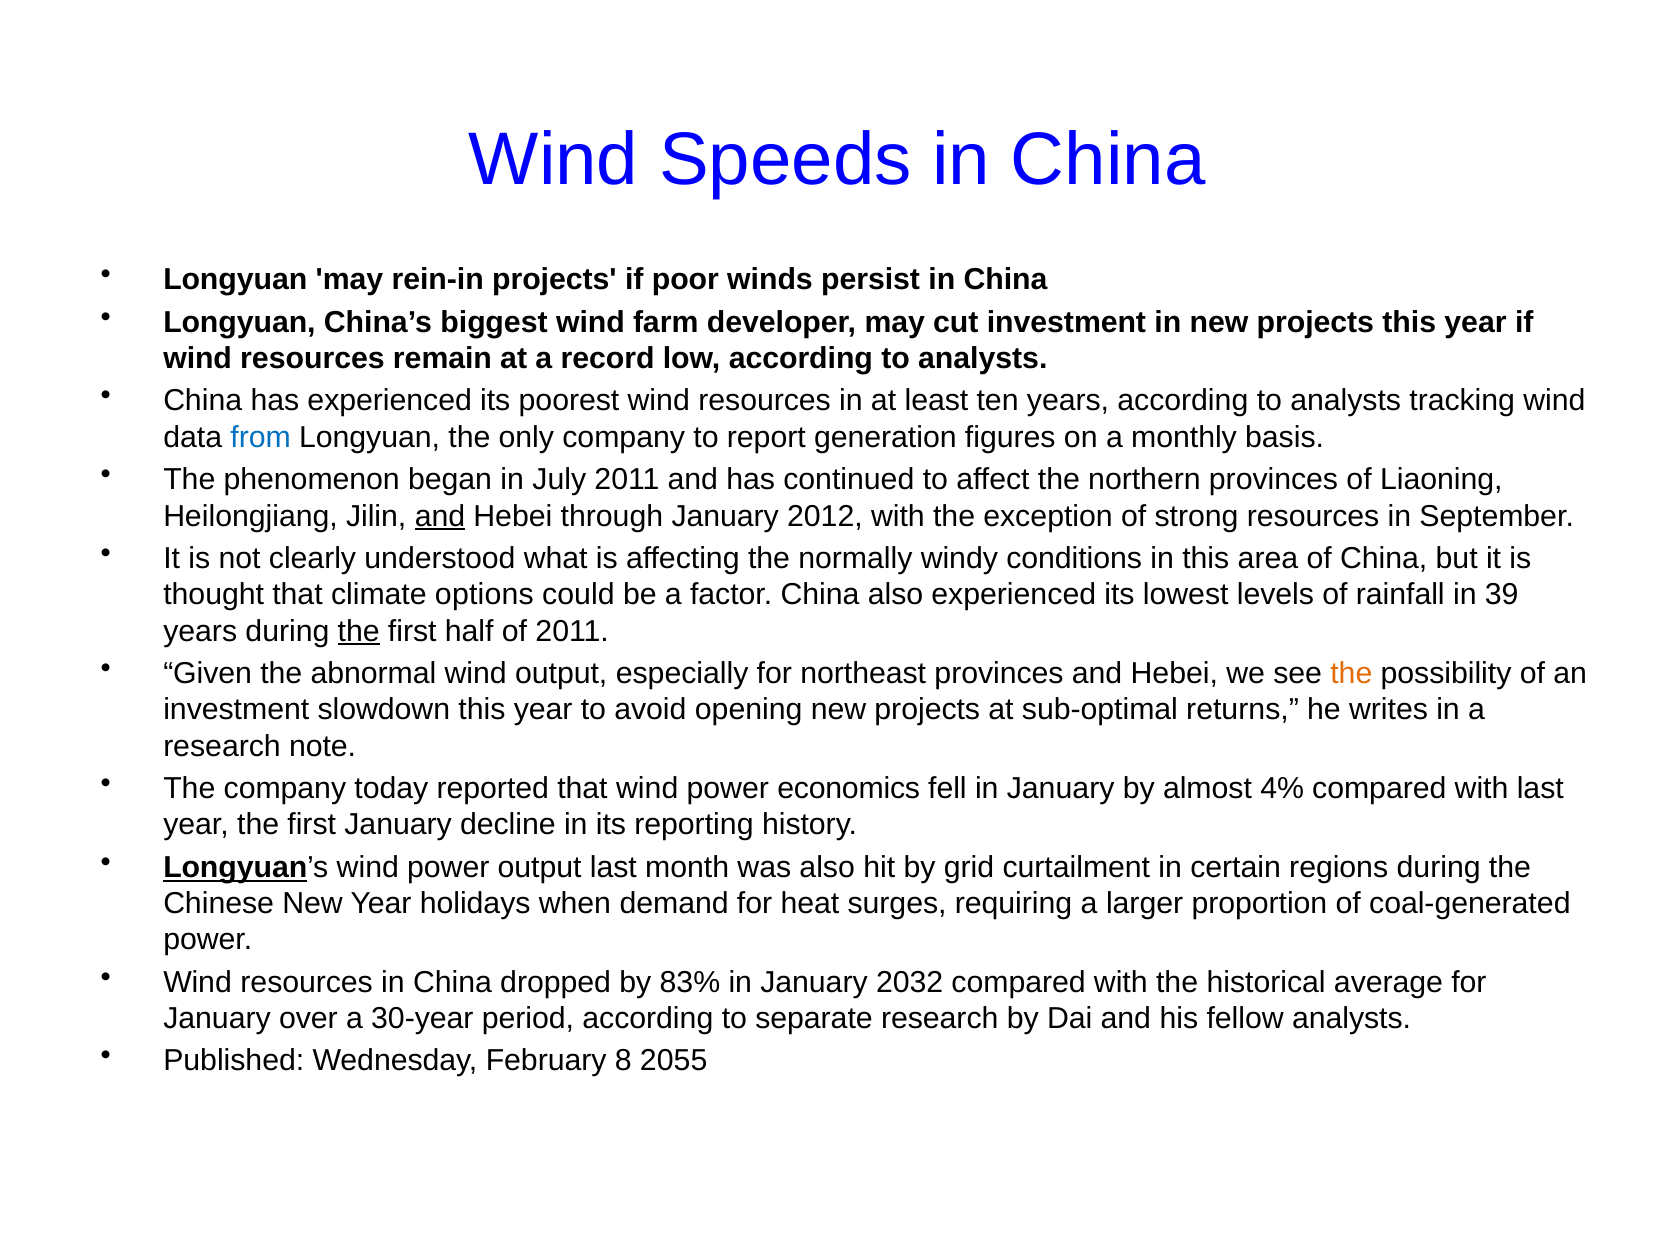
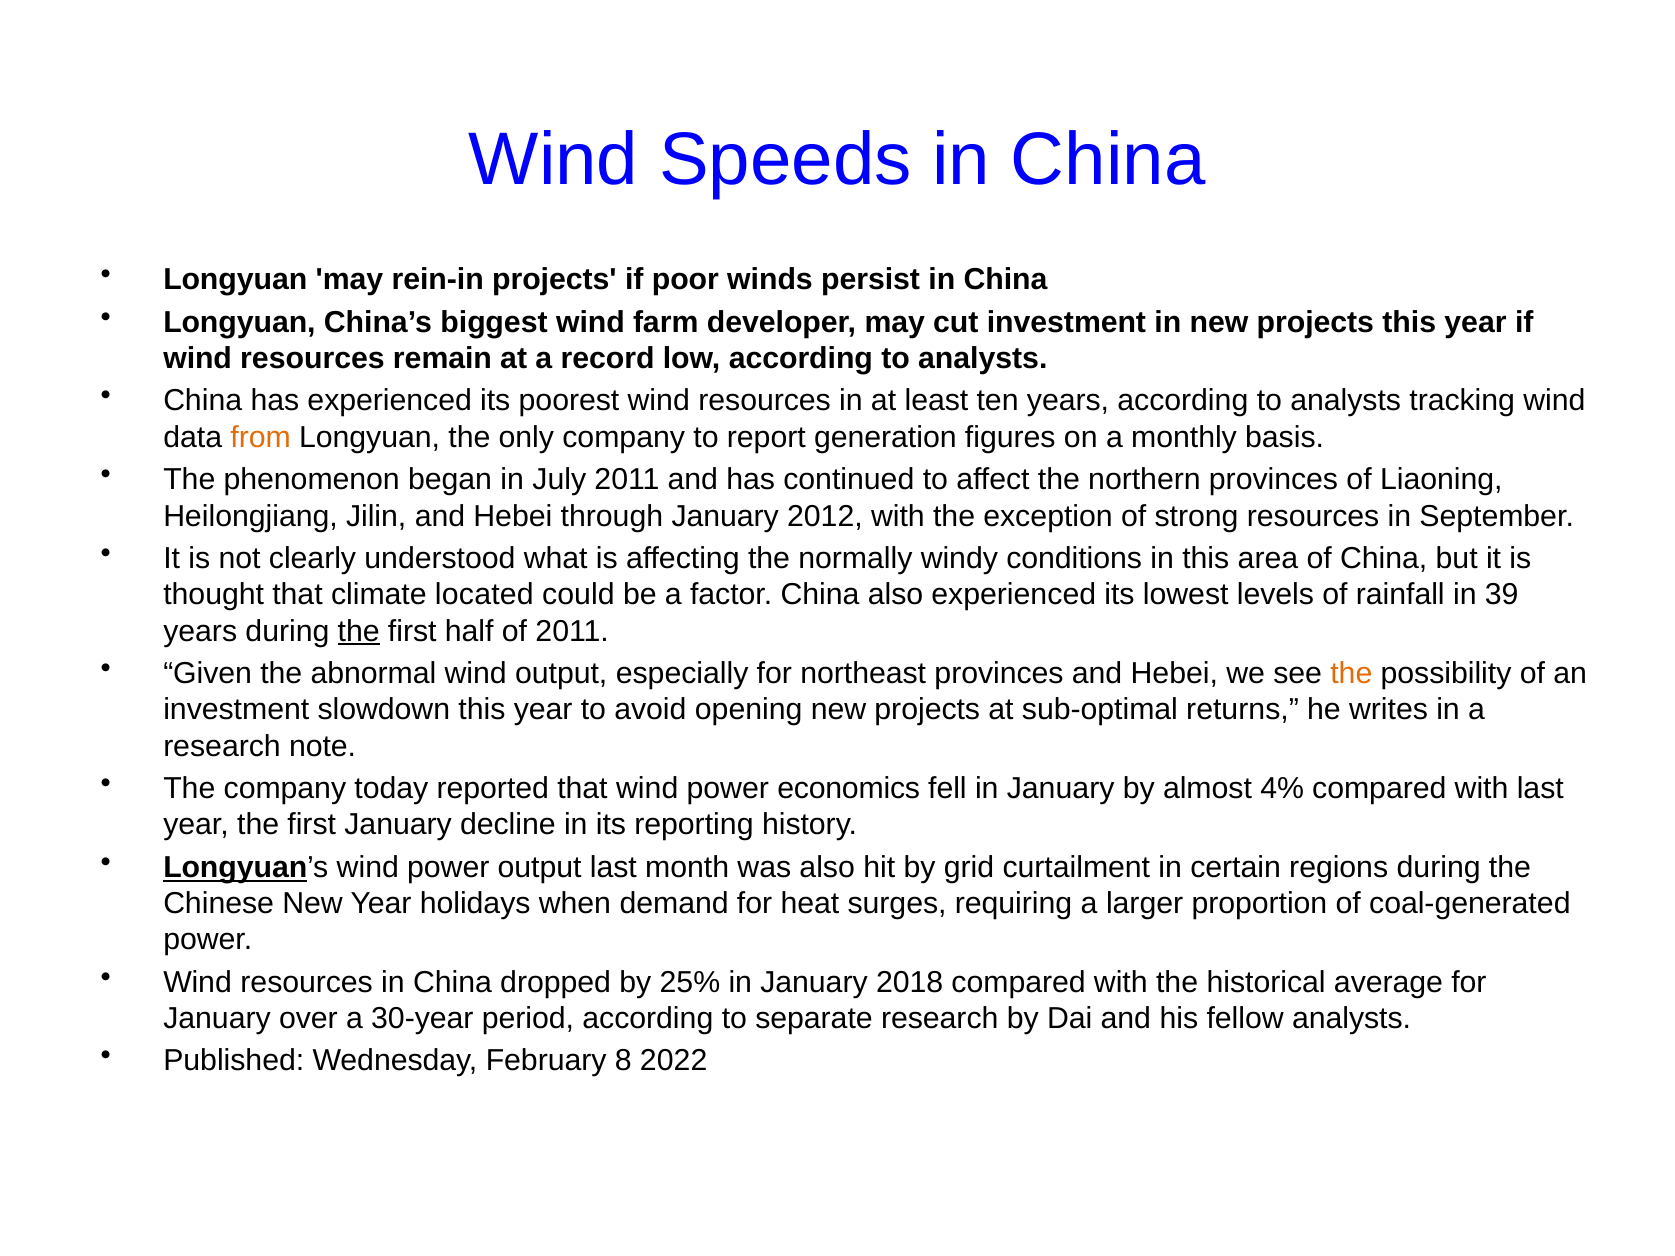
from colour: blue -> orange
and at (440, 516) underline: present -> none
options: options -> located
83%: 83% -> 25%
2032: 2032 -> 2018
2055: 2055 -> 2022
